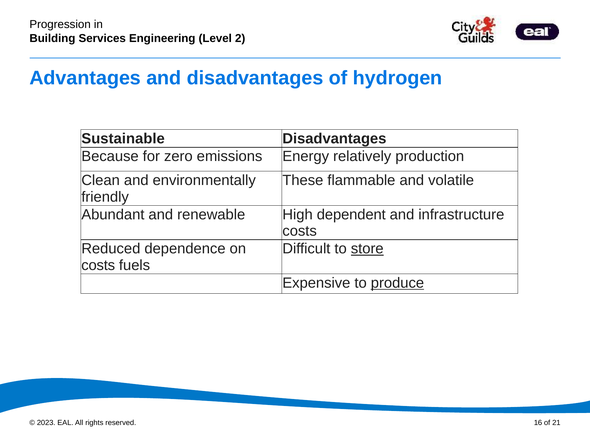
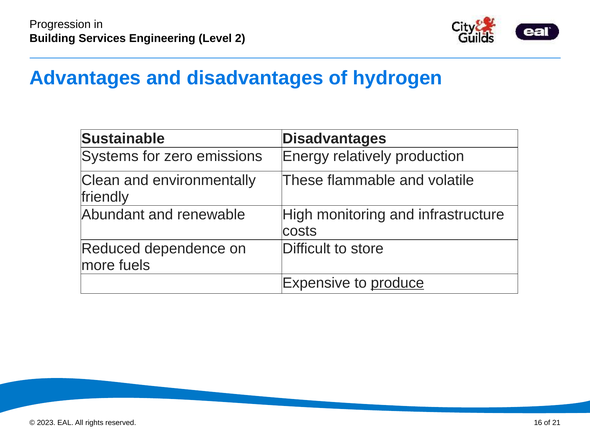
Because: Because -> Systems
dependent: dependent -> monitoring
store underline: present -> none
costs at (98, 266): costs -> more
